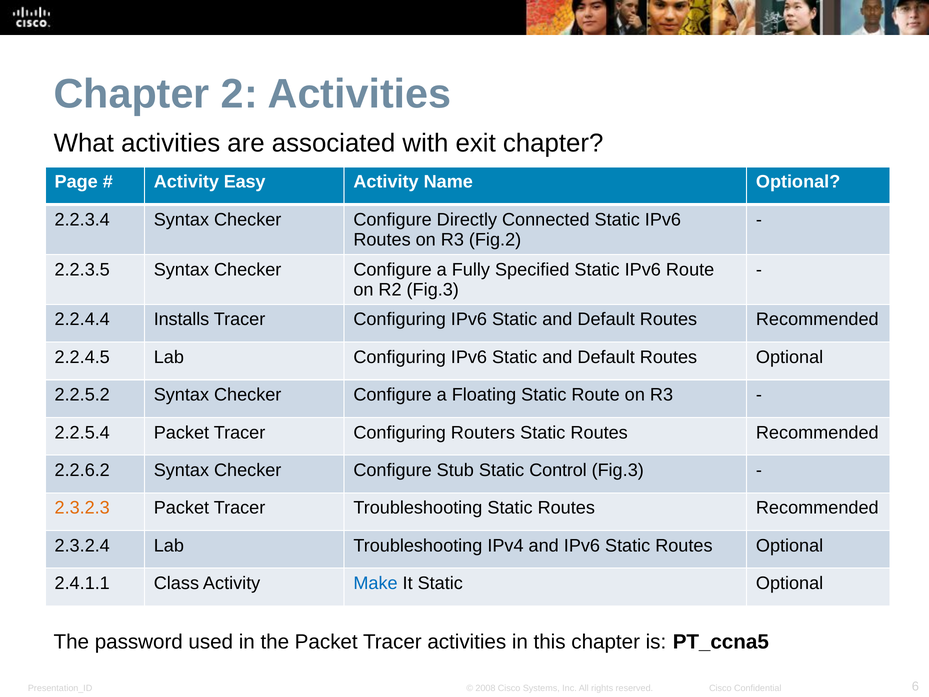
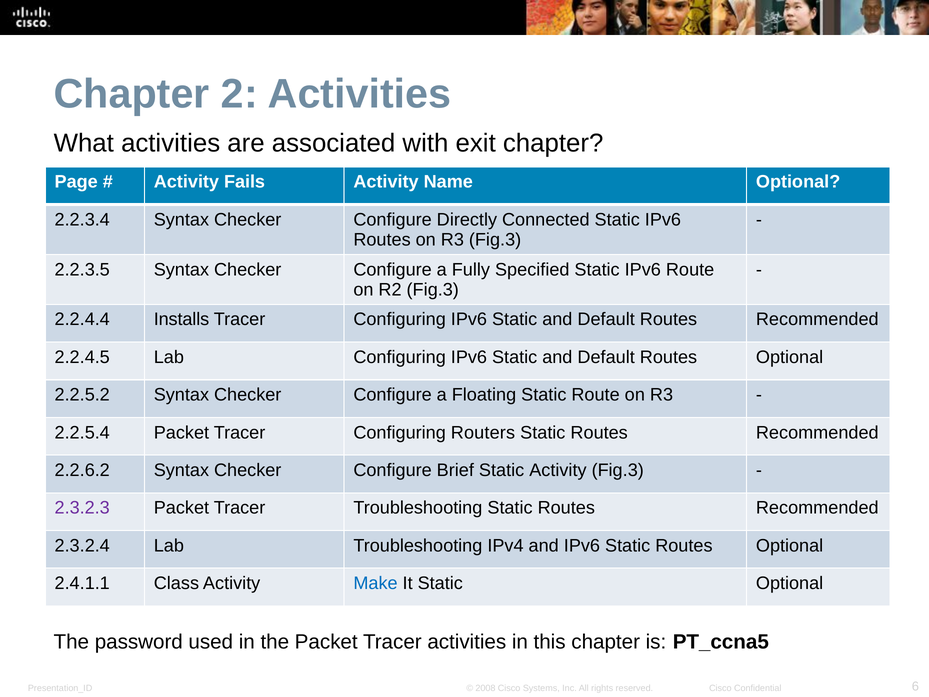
Easy: Easy -> Fails
R3 Fig.2: Fig.2 -> Fig.3
Stub: Stub -> Brief
Static Control: Control -> Activity
2.3.2.3 colour: orange -> purple
